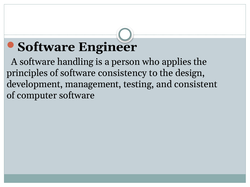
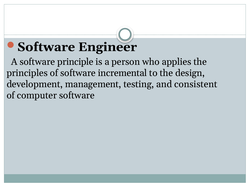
handling: handling -> principle
consistency: consistency -> incremental
